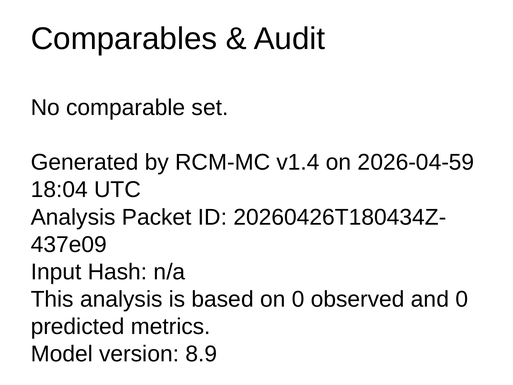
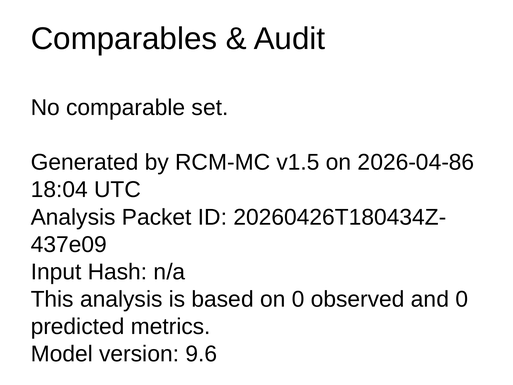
v1.4: v1.4 -> v1.5
2026-04-59: 2026-04-59 -> 2026-04-86
8.9: 8.9 -> 9.6
